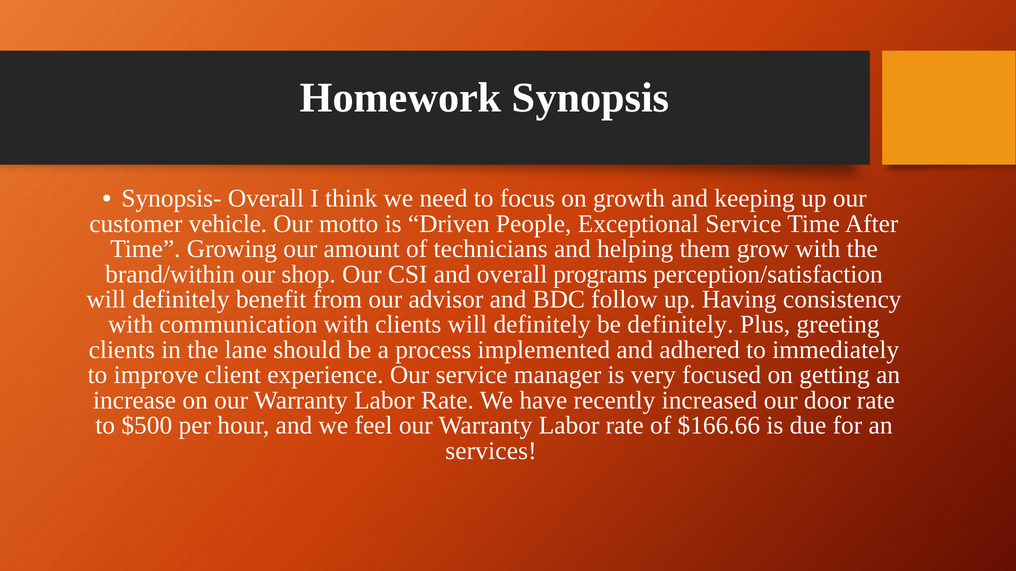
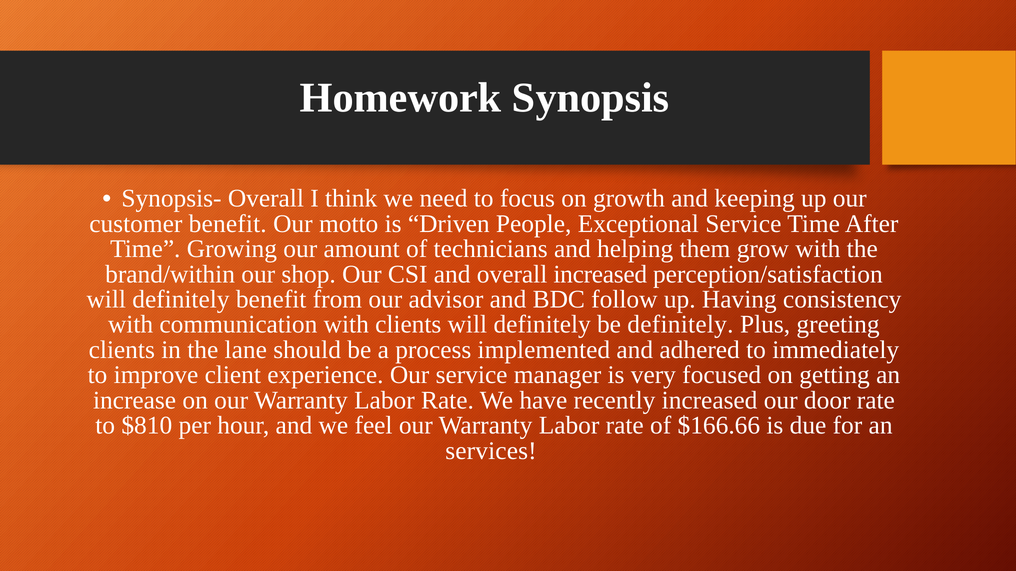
customer vehicle: vehicle -> benefit
overall programs: programs -> increased
$500: $500 -> $810
